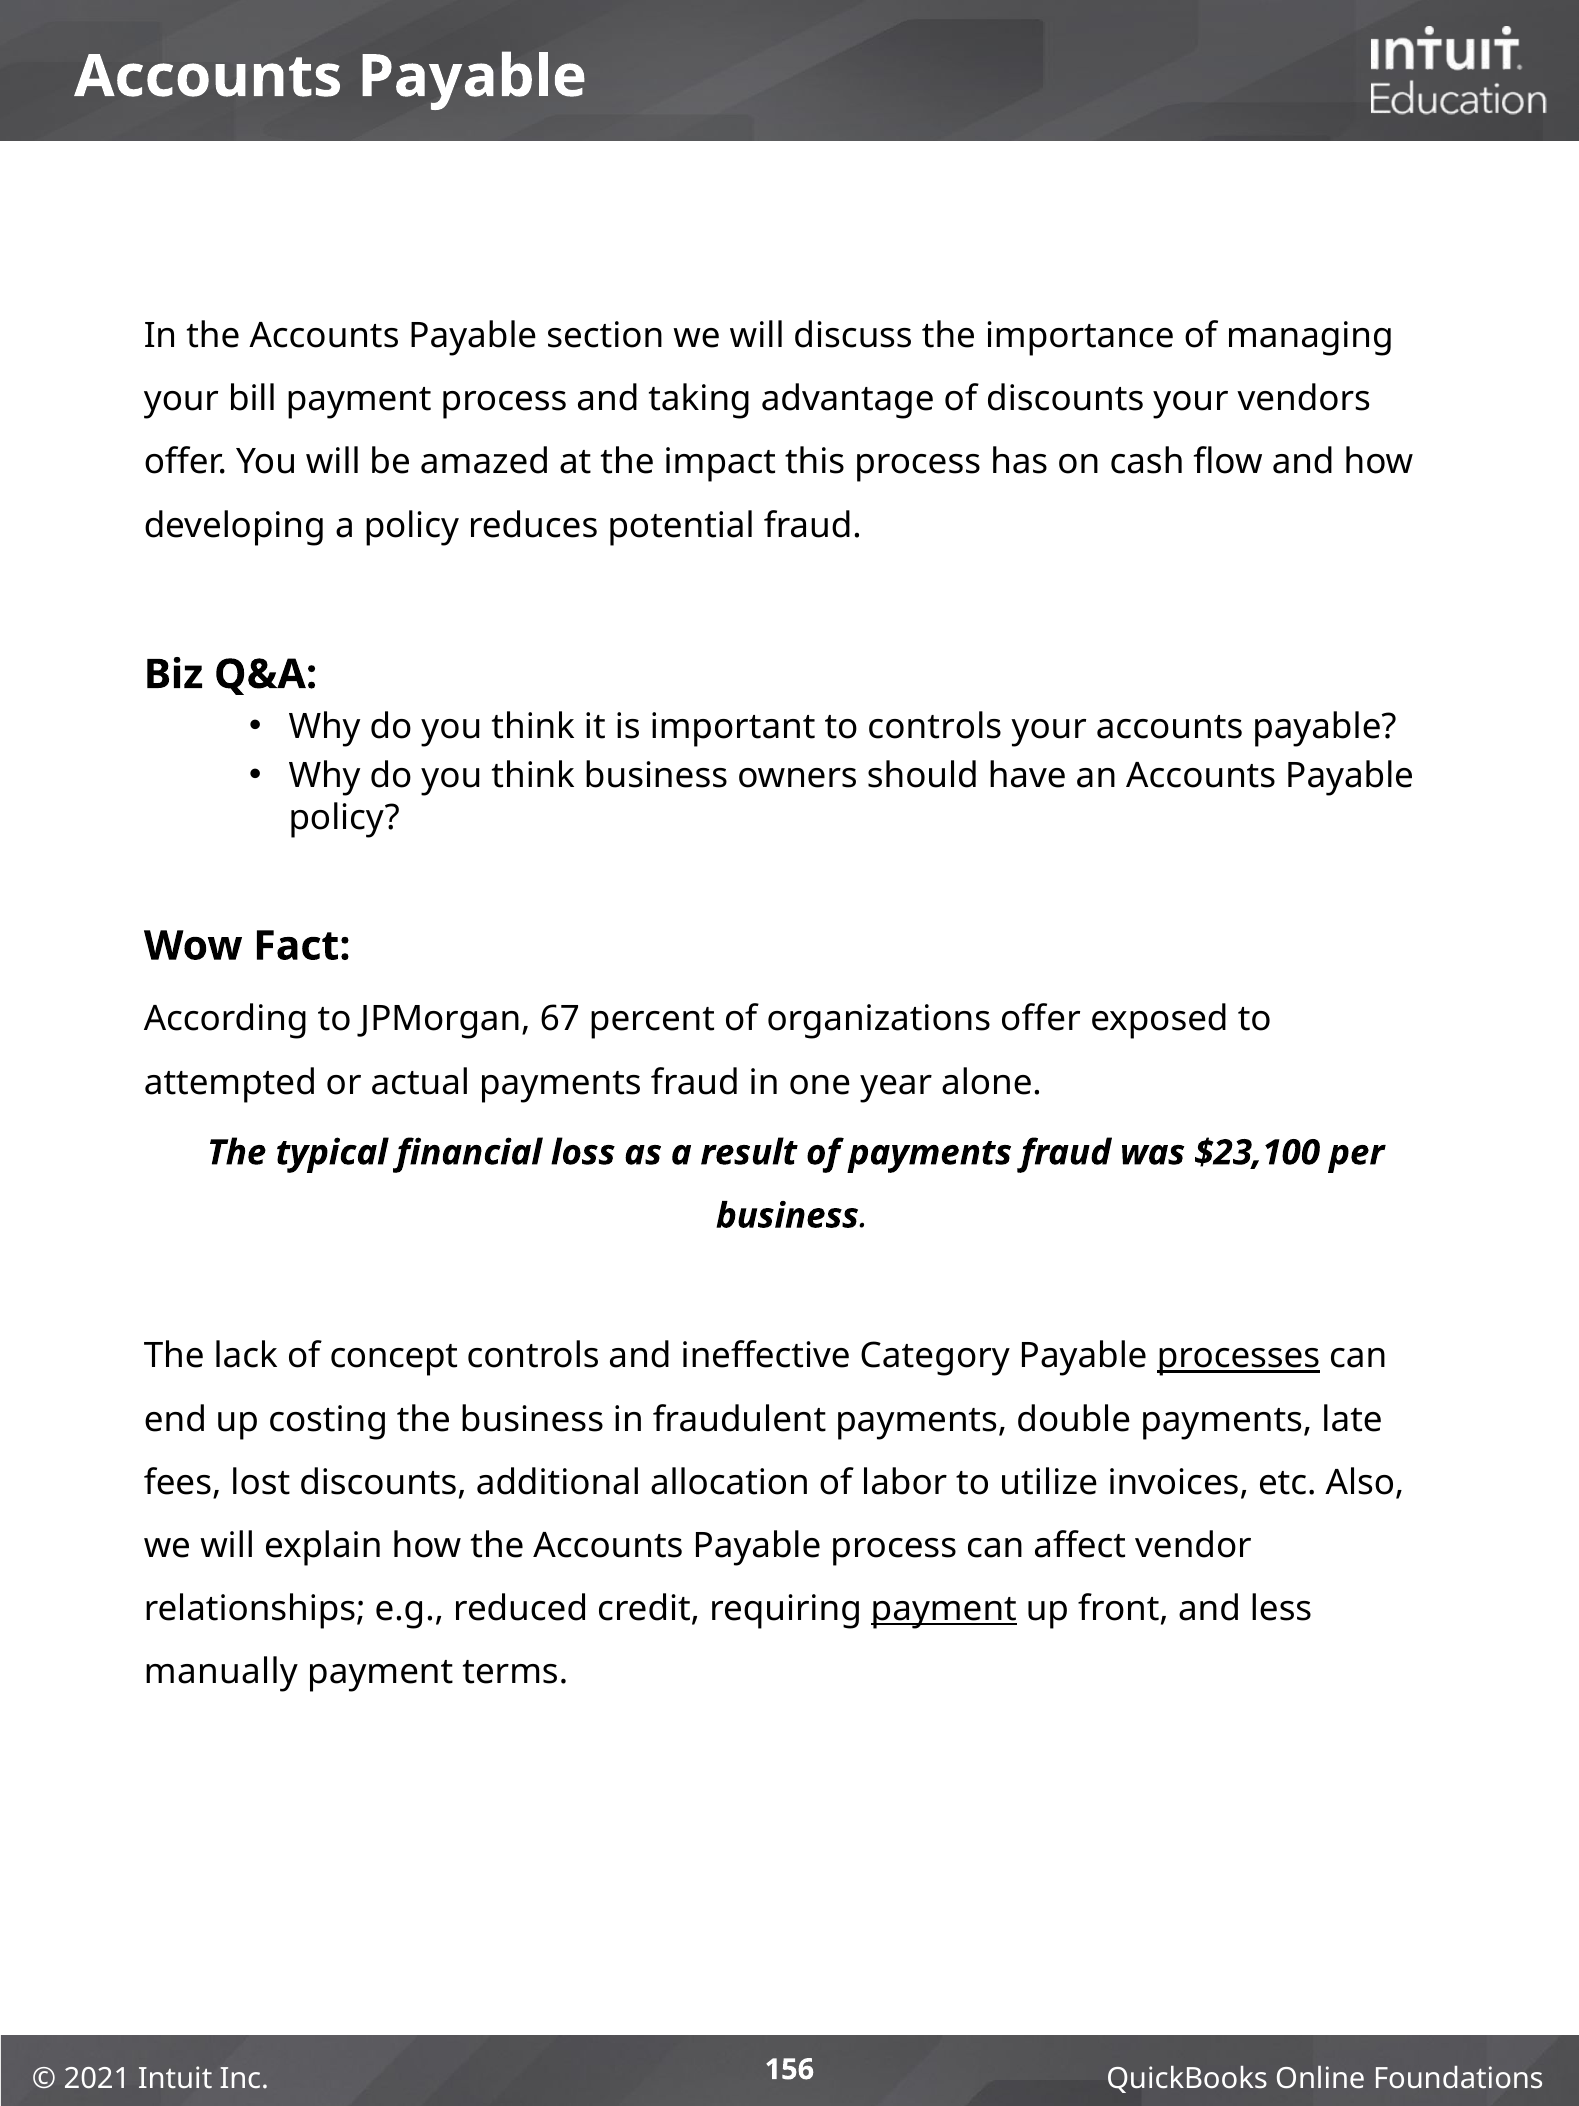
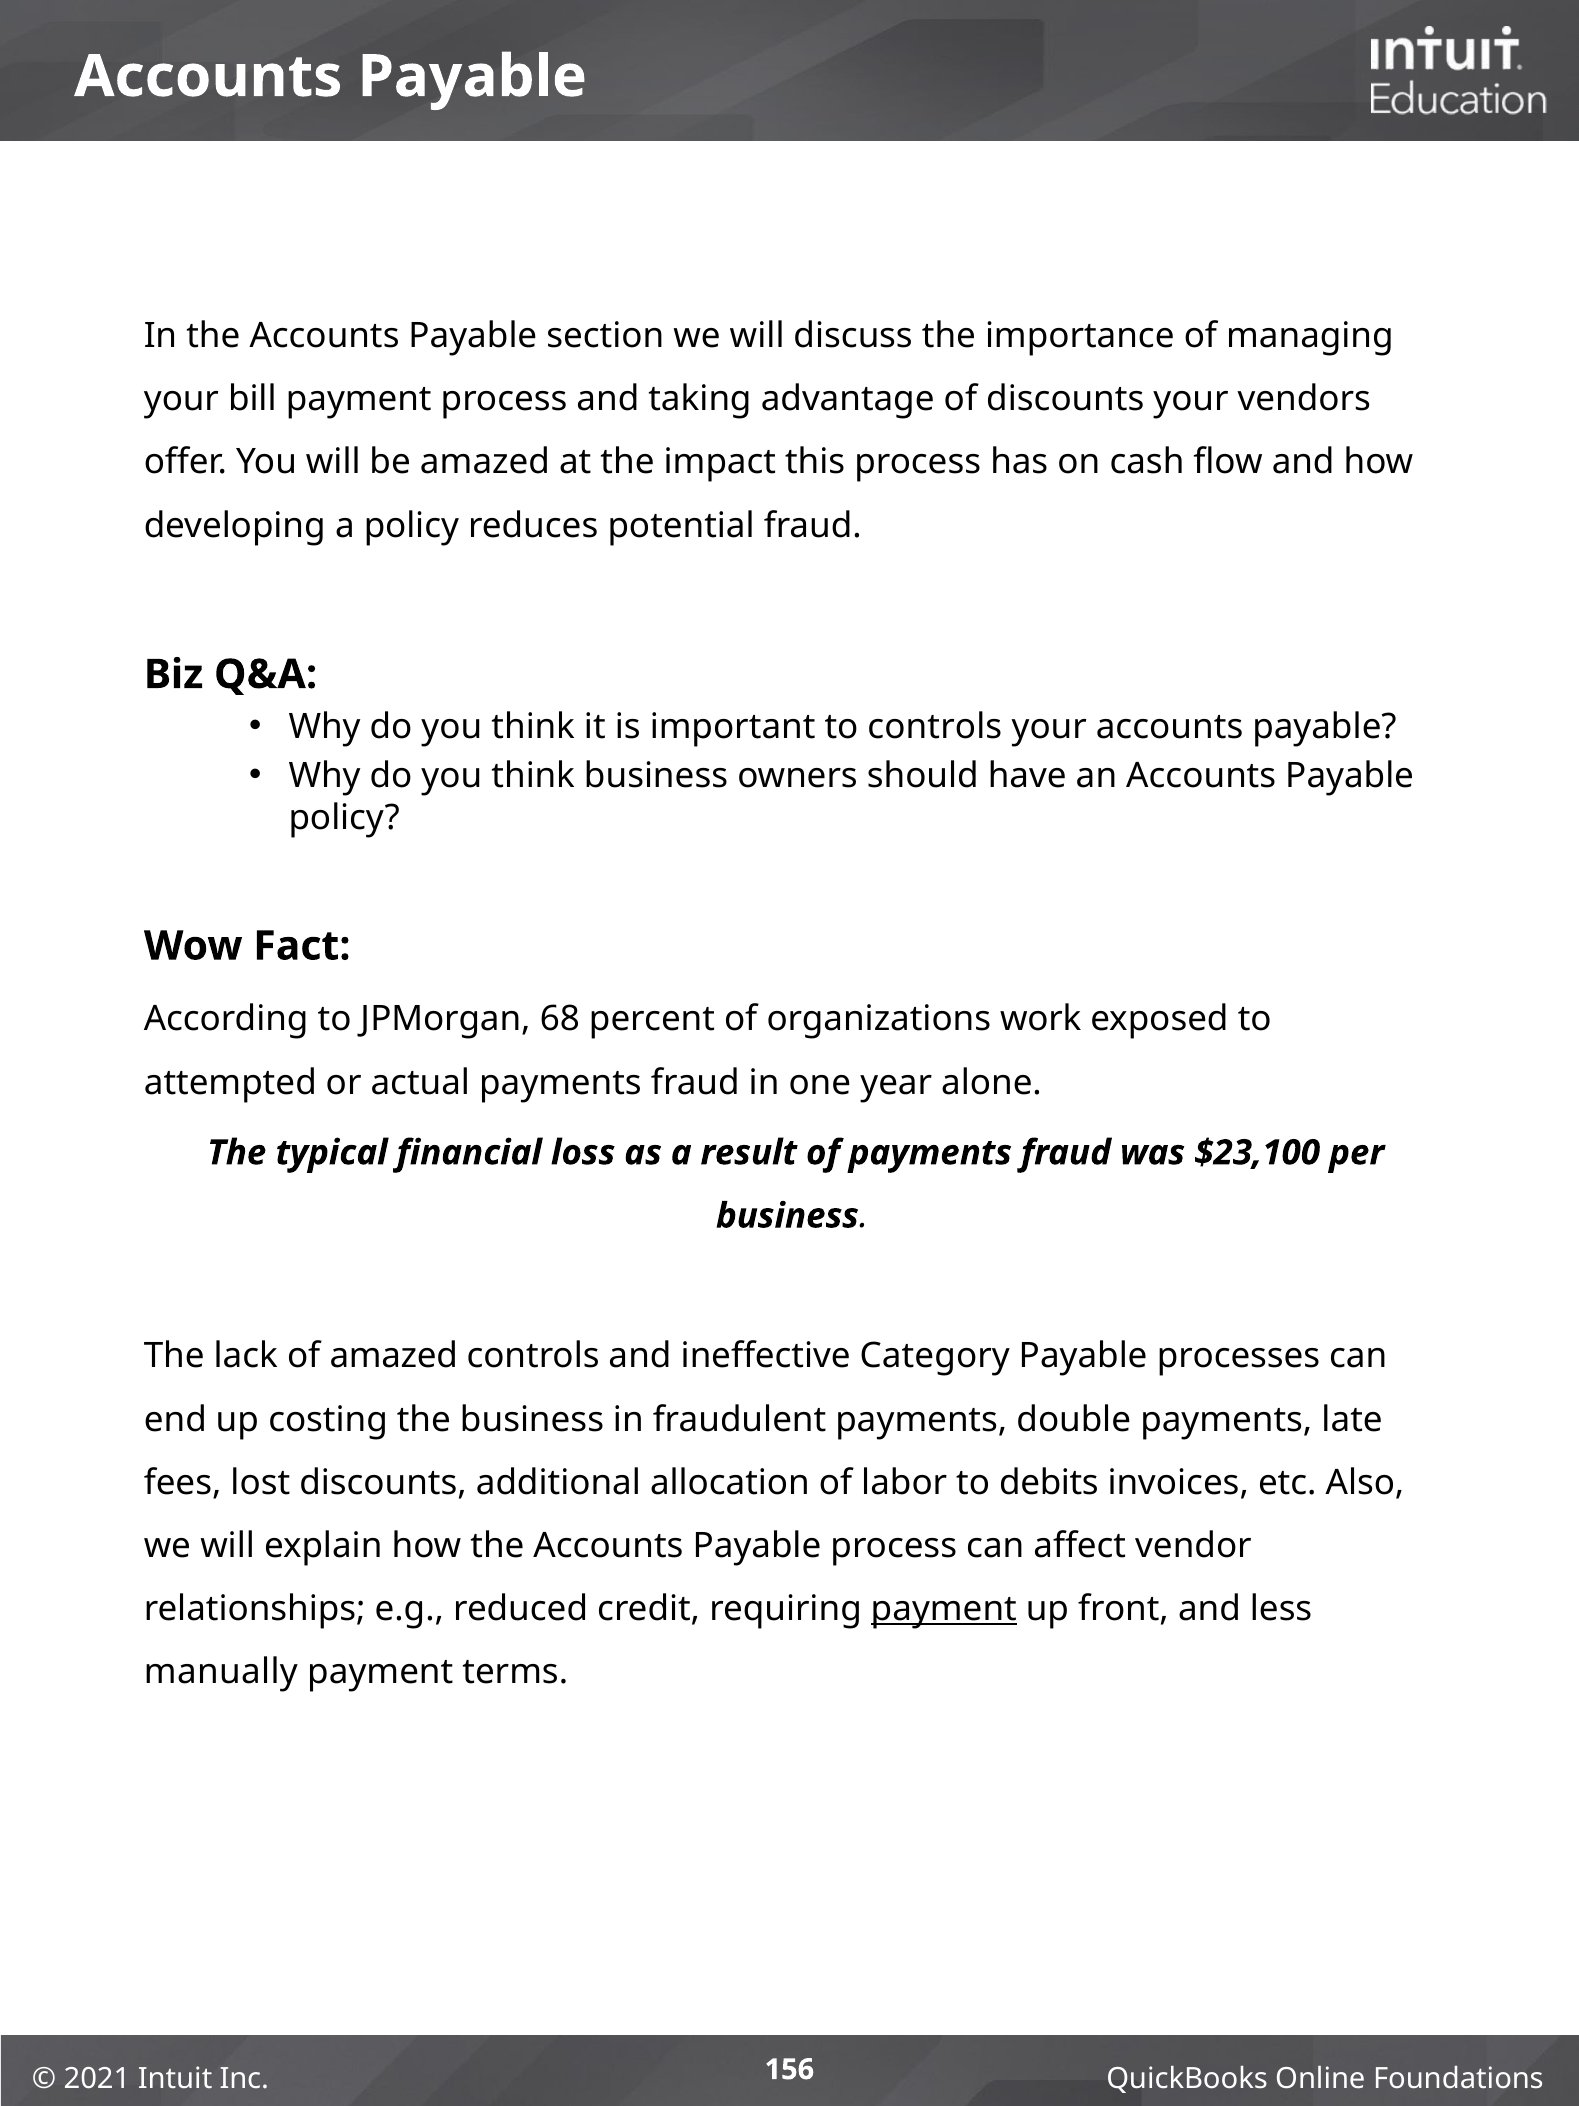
67: 67 -> 68
organizations offer: offer -> work
of concept: concept -> amazed
processes underline: present -> none
utilize: utilize -> debits
